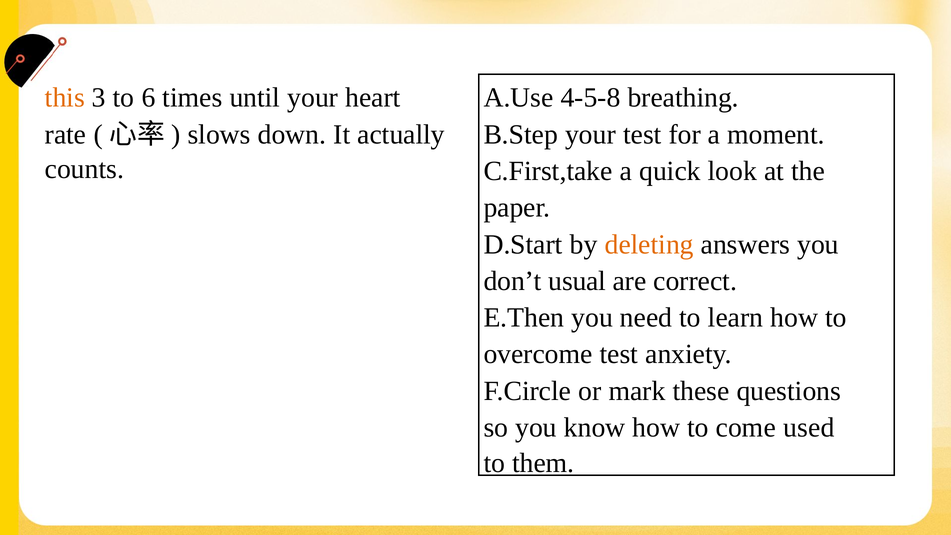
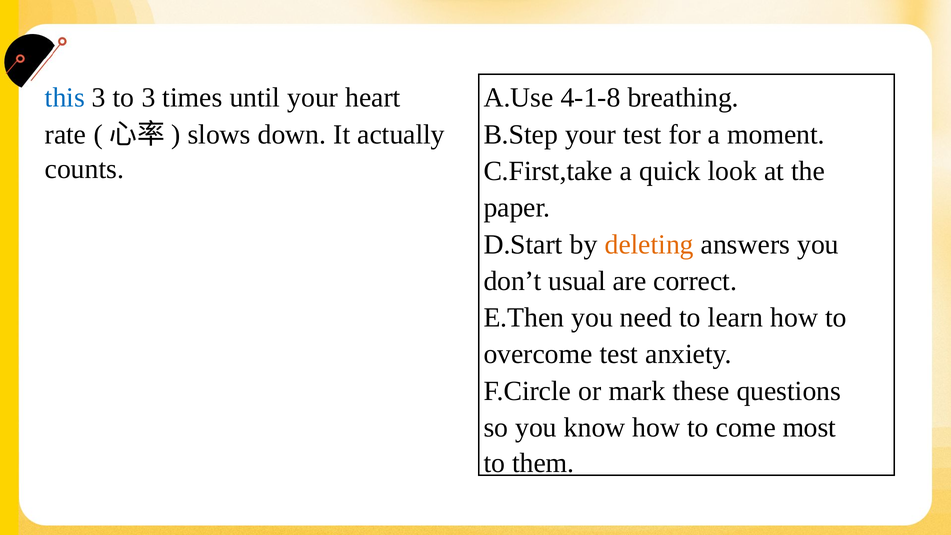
this colour: orange -> blue
to 6: 6 -> 3
4-5-8: 4-5-8 -> 4-1-8
used: used -> most
